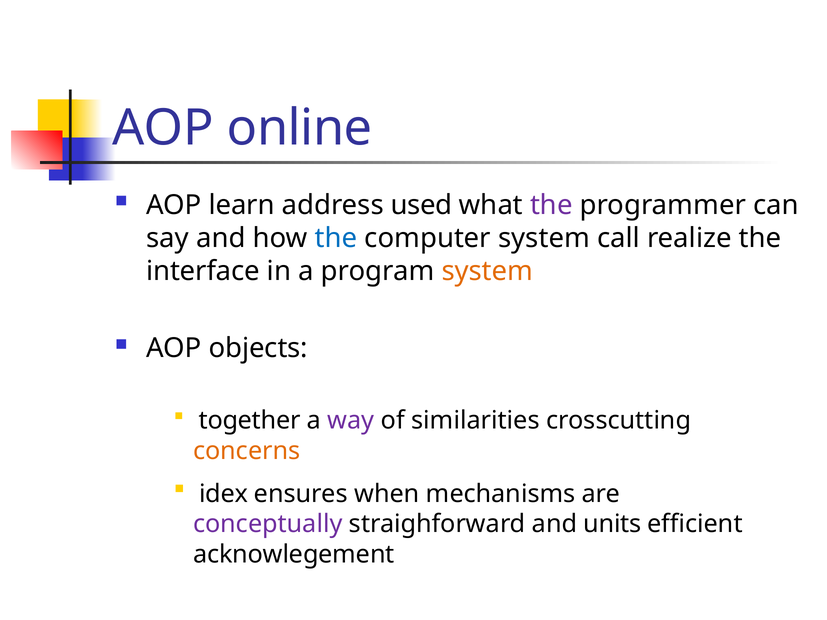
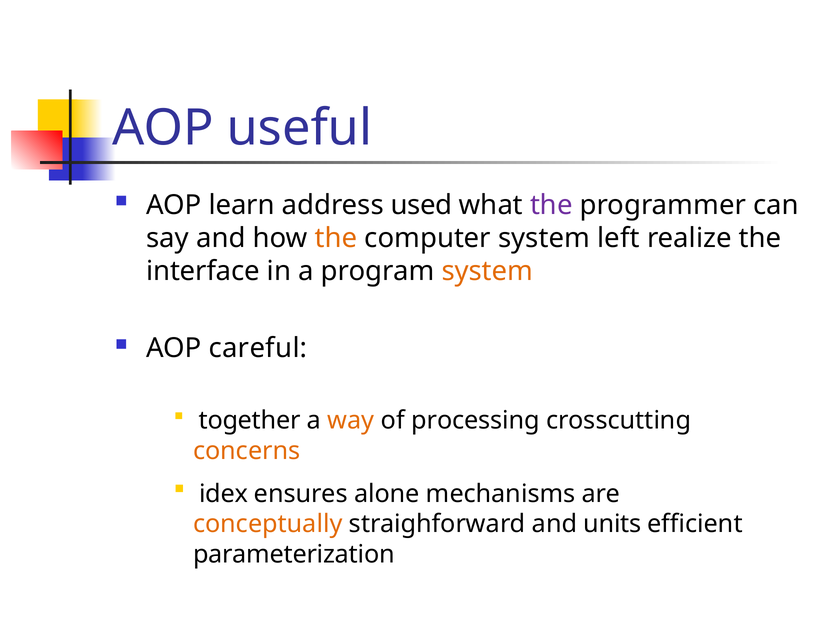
online: online -> useful
the at (336, 238) colour: blue -> orange
call: call -> left
objects: objects -> careful
way colour: purple -> orange
similarities: similarities -> processing
when: when -> alone
conceptually colour: purple -> orange
acknowlegement: acknowlegement -> parameterization
